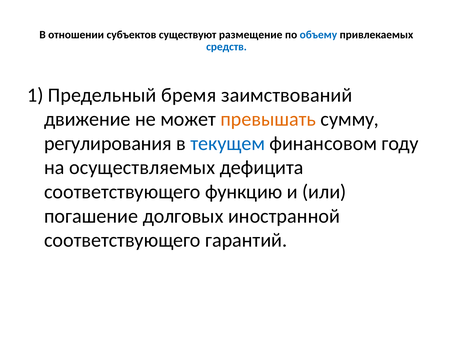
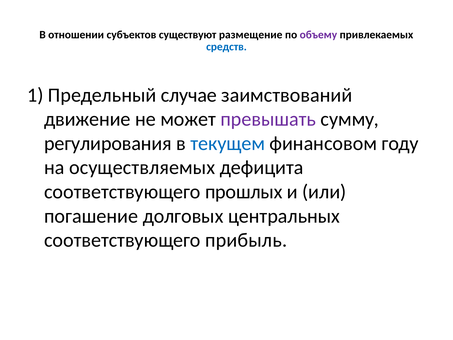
объему colour: blue -> purple
бремя: бремя -> случае
превышать colour: orange -> purple
функцию: функцию -> прошлых
иностранной: иностранной -> центральных
гарантий: гарантий -> прибыль
